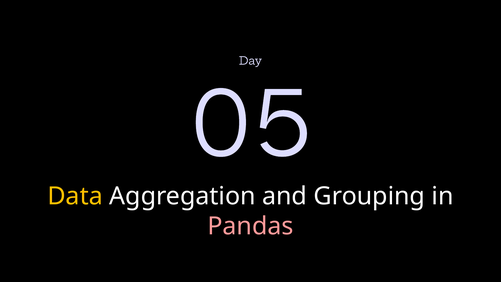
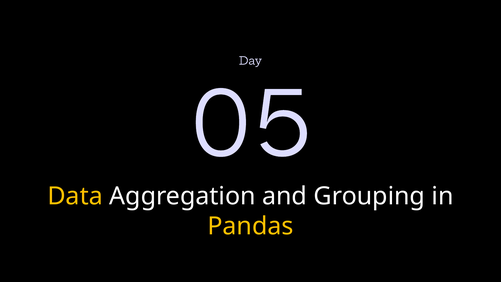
Pandas colour: pink -> yellow
